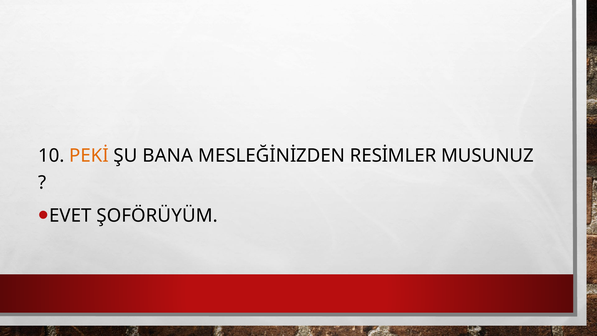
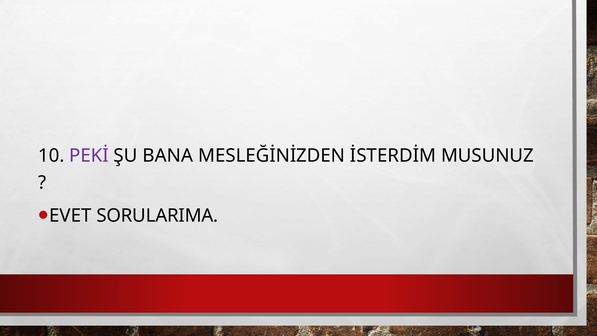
PEKİ colour: orange -> purple
RESİMLER: RESİMLER -> İSTERDİM
ŞOFÖRÜYÜM: ŞOFÖRÜYÜM -> SORULARIMA
